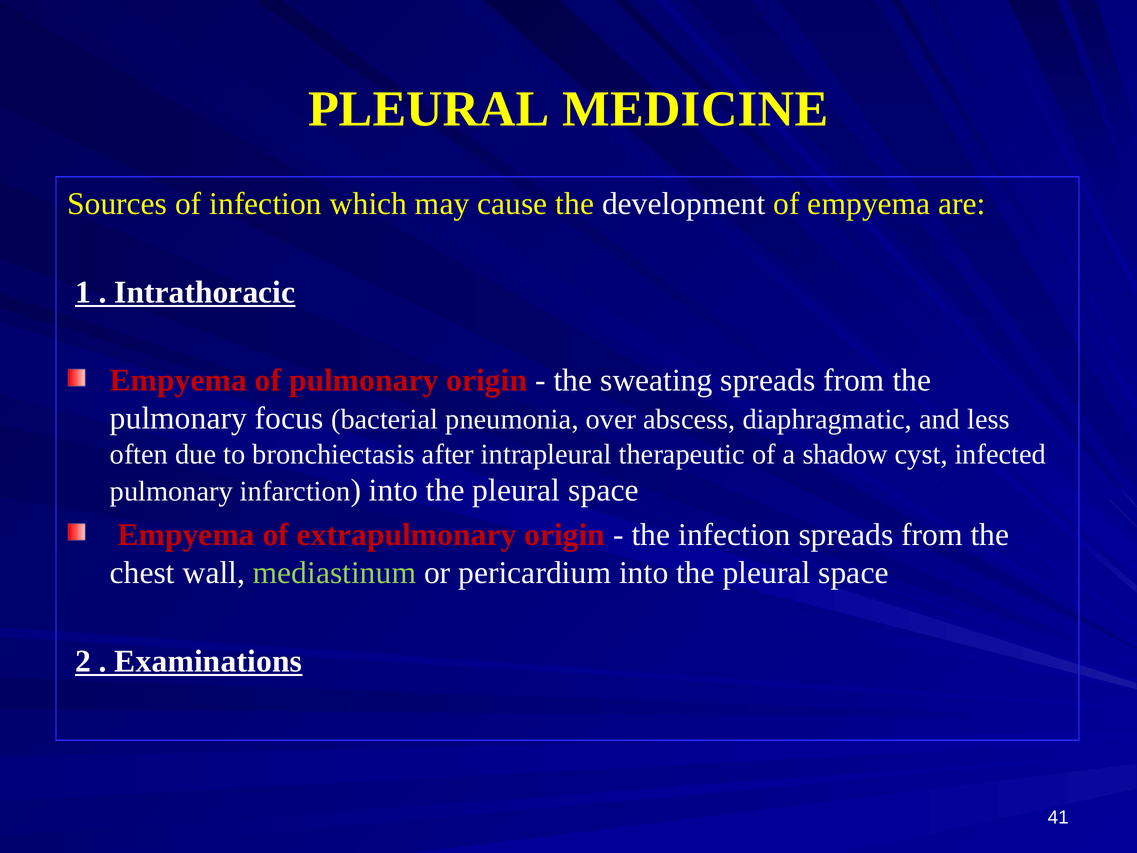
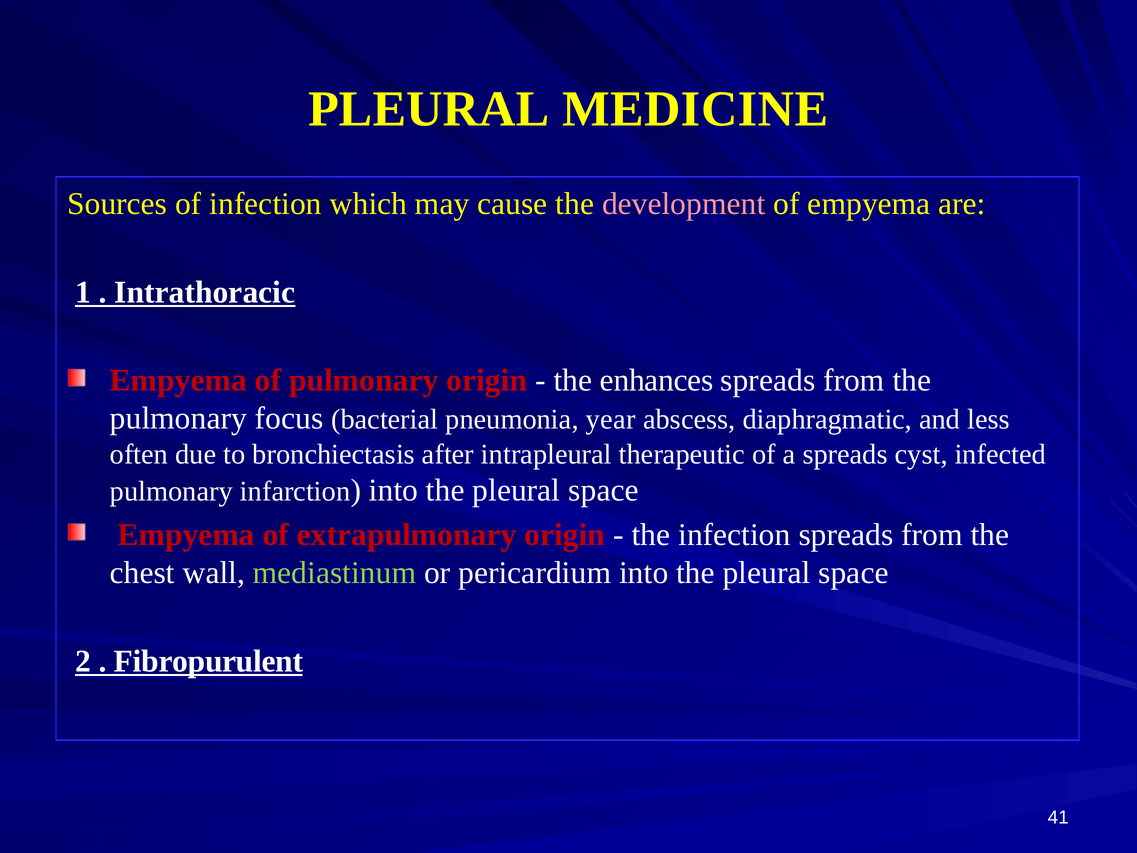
development colour: white -> pink
sweating: sweating -> enhances
over: over -> year
a shadow: shadow -> spreads
Examinations: Examinations -> Fibropurulent
